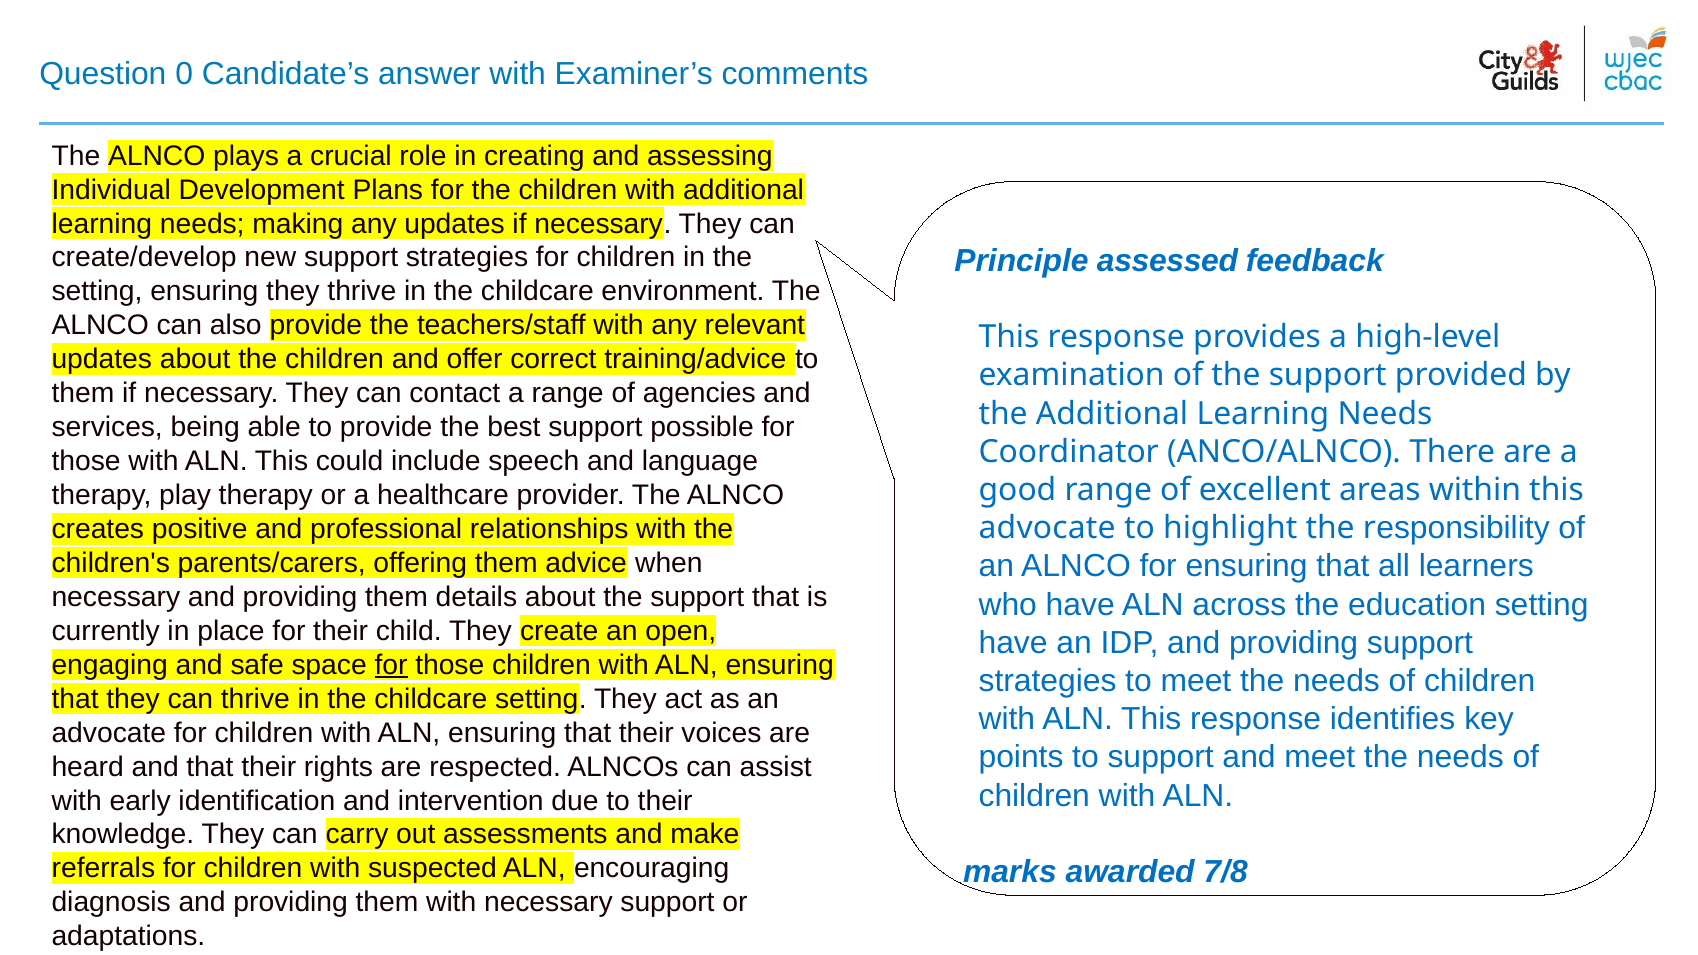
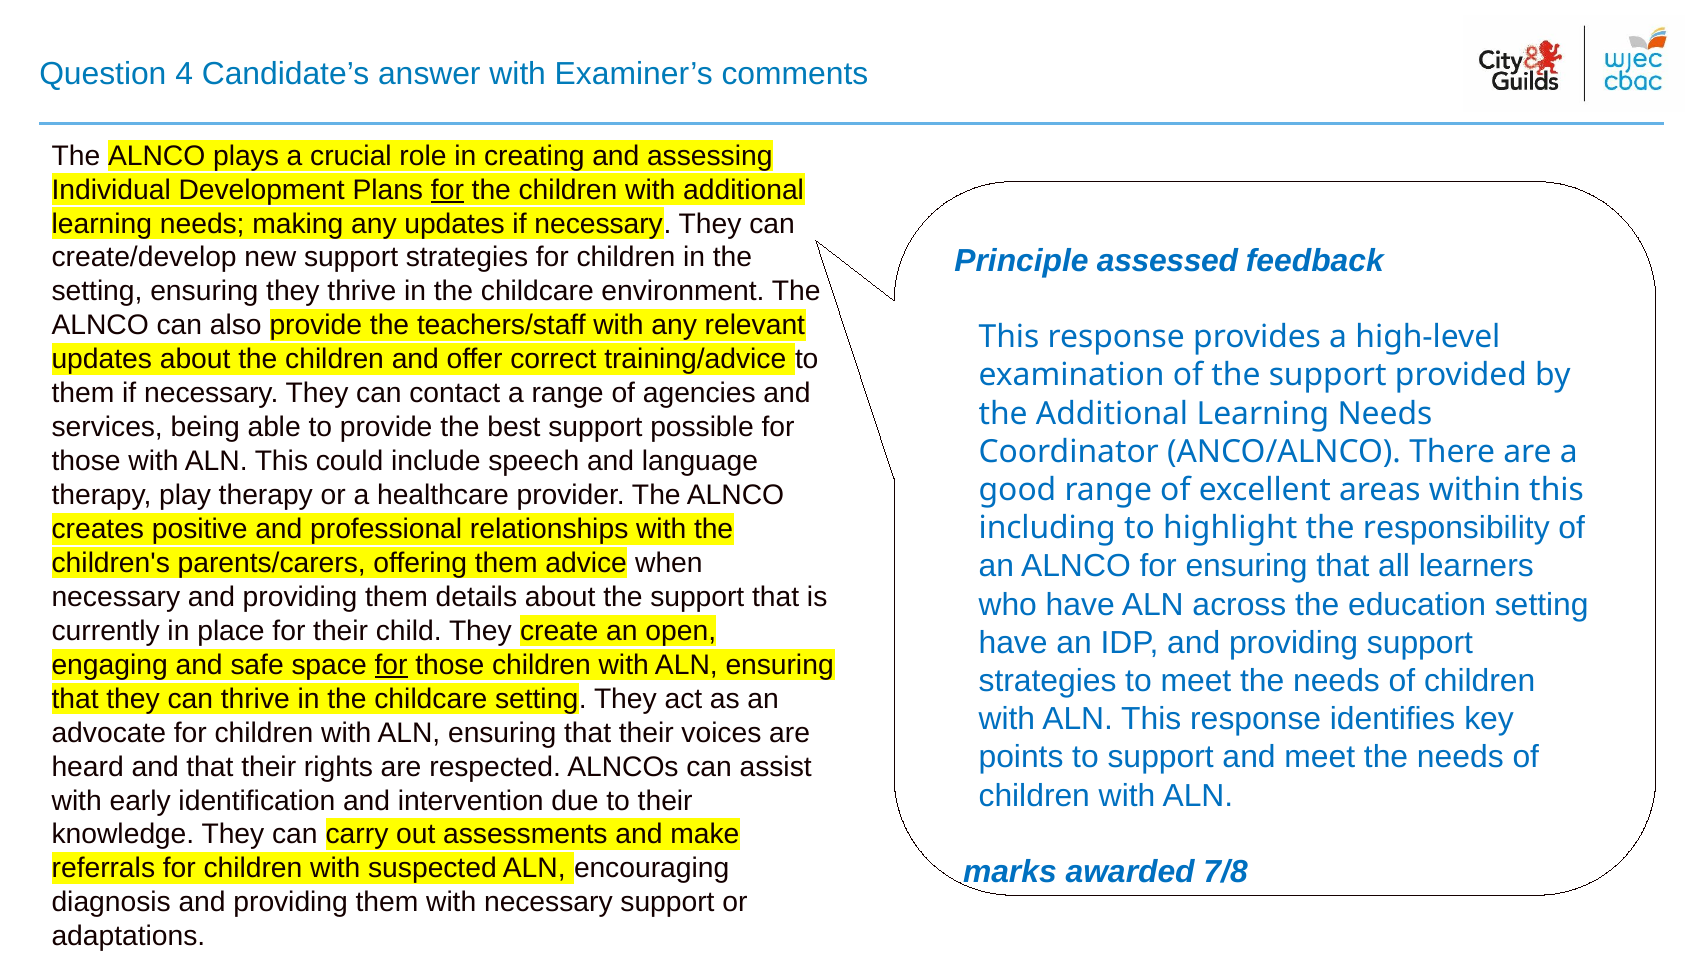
0: 0 -> 4
for at (447, 190) underline: none -> present
advocate at (1047, 528): advocate -> including
